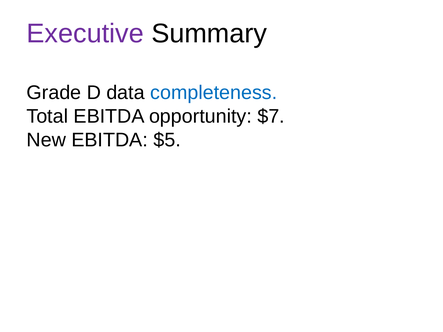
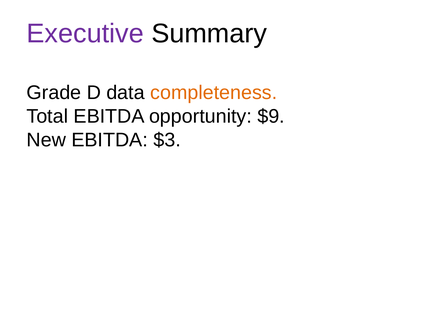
completeness colour: blue -> orange
$7: $7 -> $9
$5: $5 -> $3
